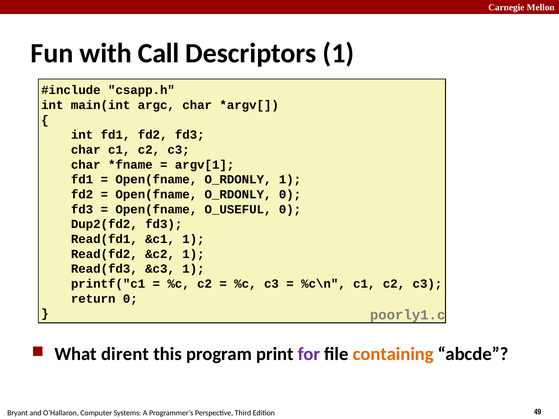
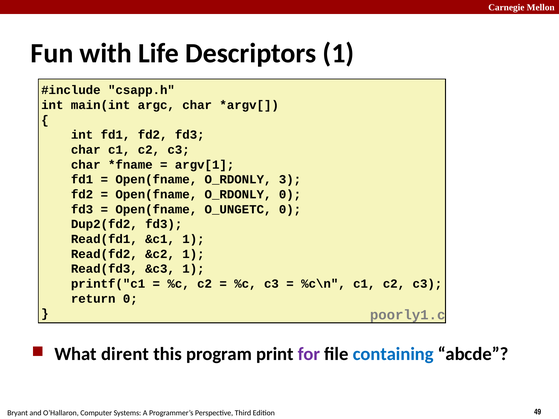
Call: Call -> Life
O_RDONLY 1: 1 -> 3
O_USEFUL: O_USEFUL -> O_UNGETC
containing colour: orange -> blue
